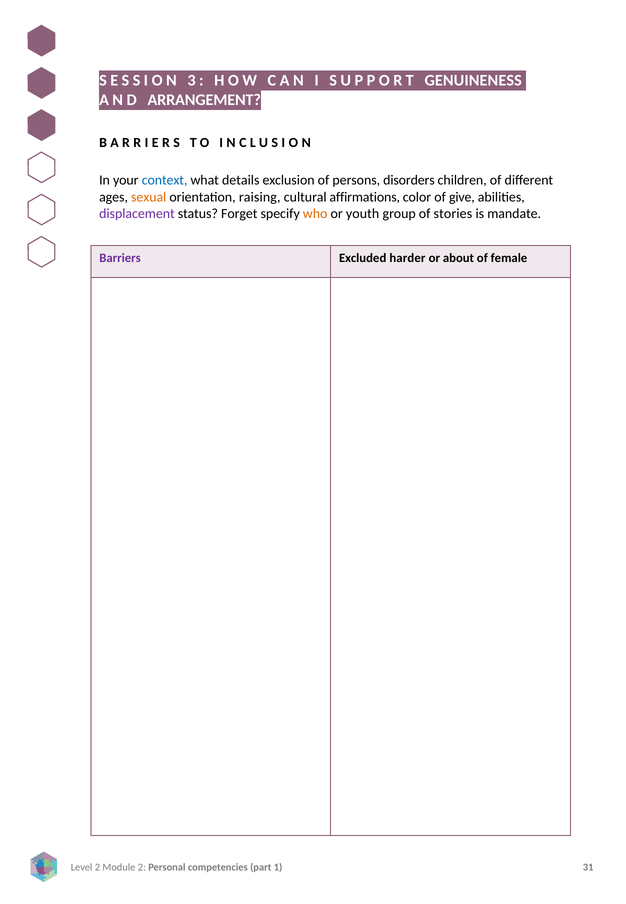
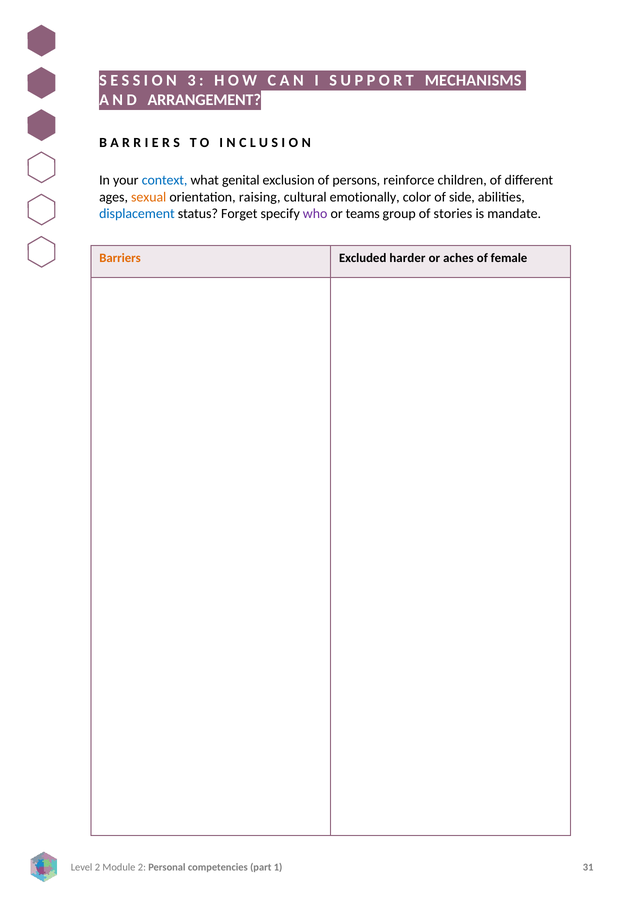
GENUINENESS: GENUINENESS -> MECHANISMS
details: details -> genital
disorders: disorders -> reinforce
affirmations: affirmations -> emotionally
give: give -> side
displacement colour: purple -> blue
who colour: orange -> purple
youth: youth -> teams
Barriers colour: purple -> orange
about: about -> aches
